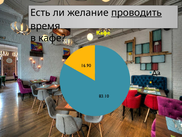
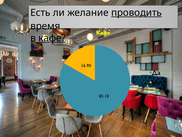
кафе underline: none -> present
